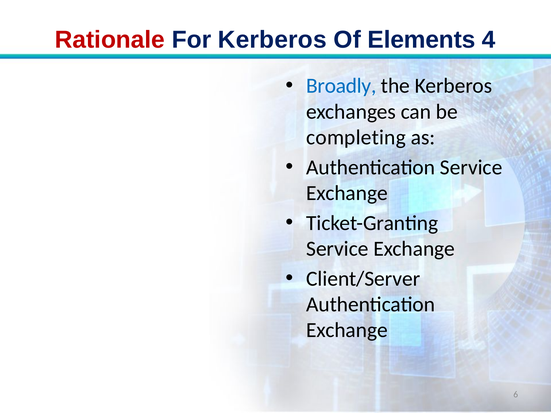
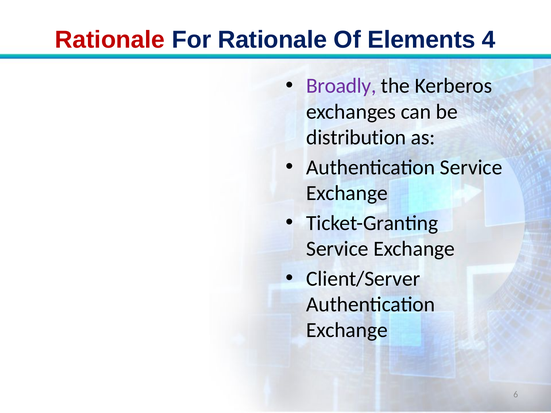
For Kerberos: Kerberos -> Rationale
Broadly colour: blue -> purple
completing: completing -> distribution
